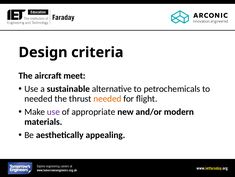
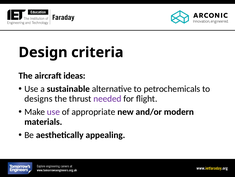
meet: meet -> ideas
needed at (38, 98): needed -> designs
needed at (107, 98) colour: orange -> purple
